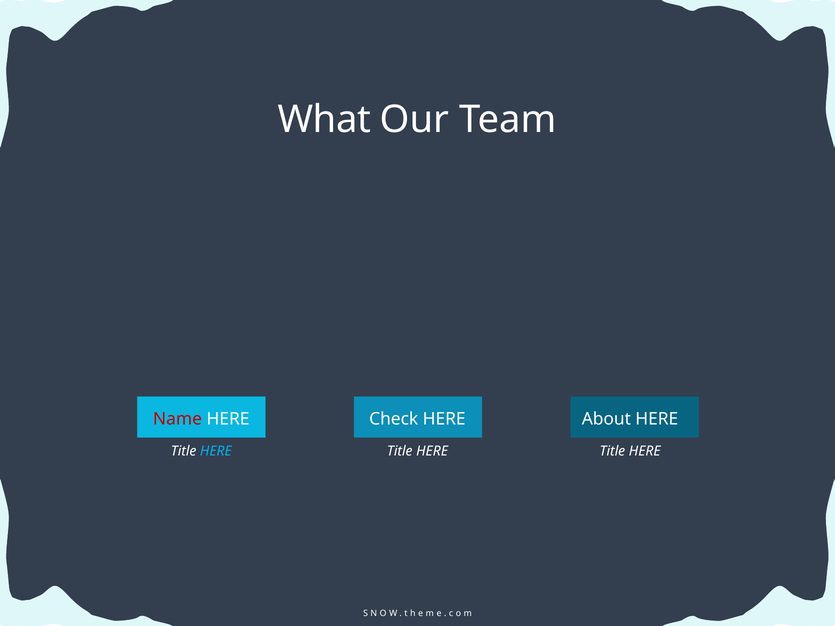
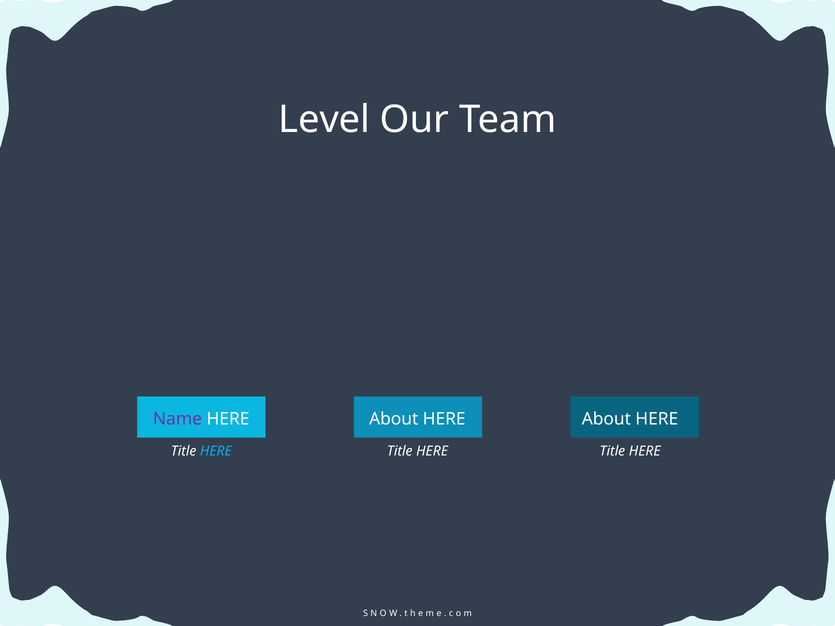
What: What -> Level
Name colour: red -> purple
Check at (394, 419): Check -> About
